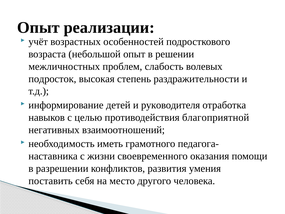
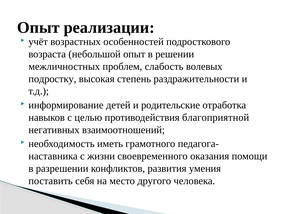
подросток: подросток -> подростку
руководителя: руководителя -> родительские
